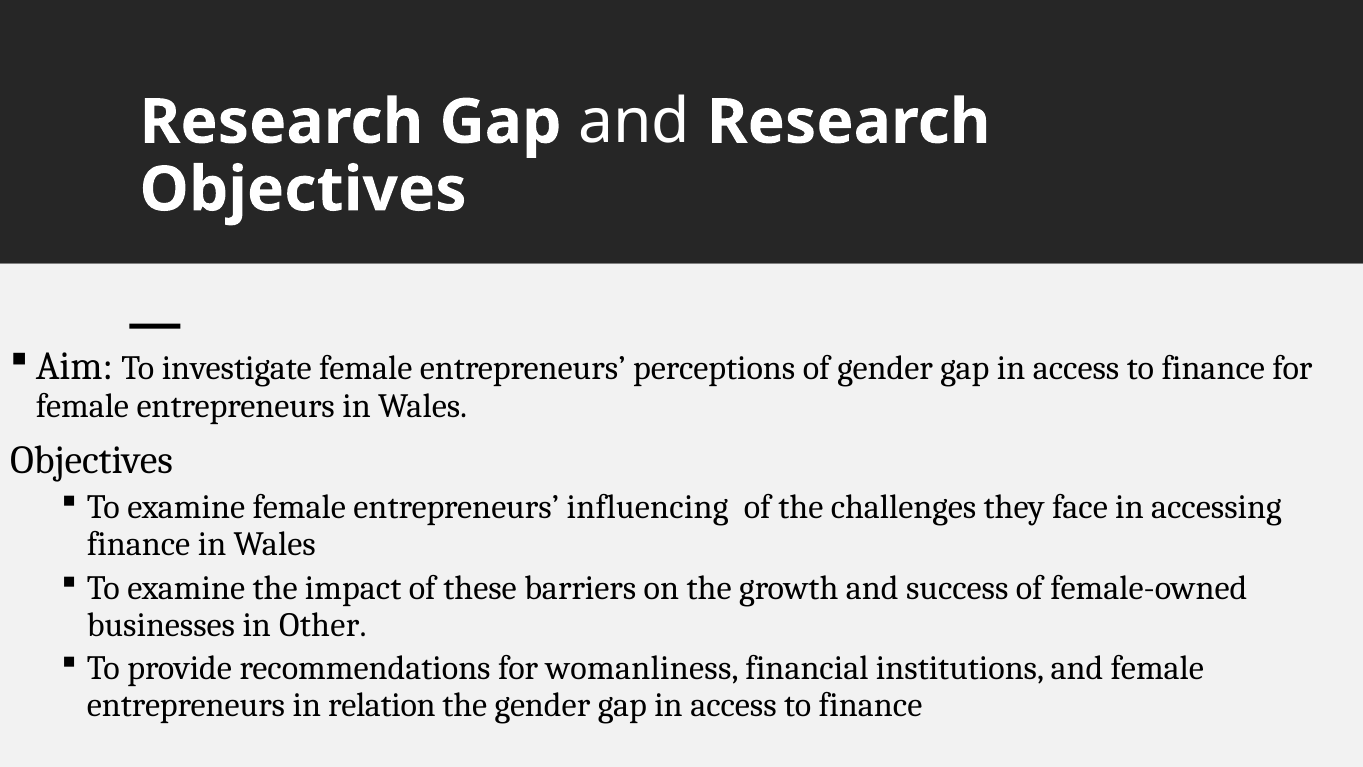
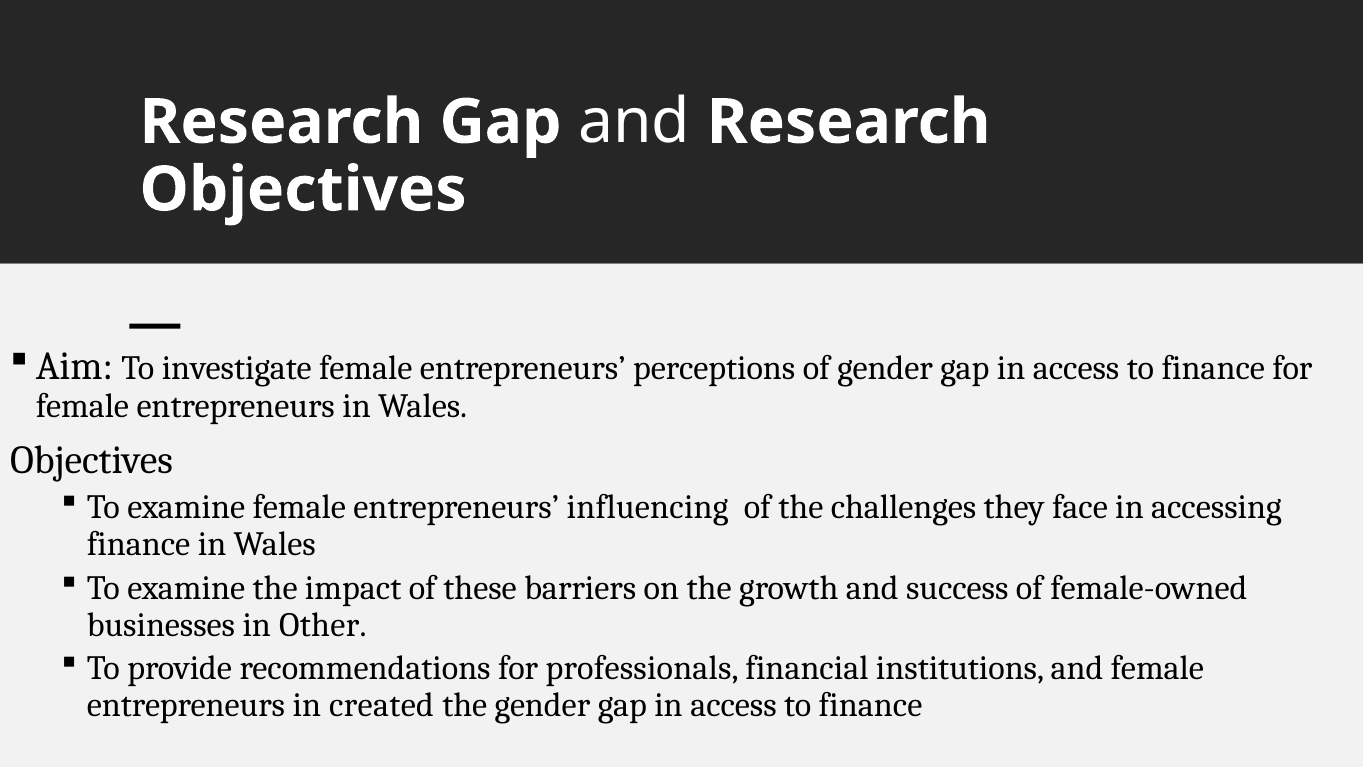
womanliness: womanliness -> professionals
relation: relation -> created
